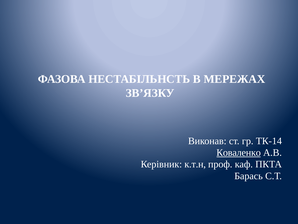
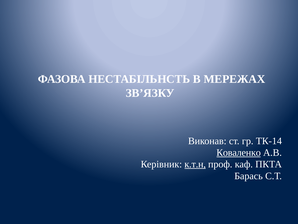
к.т.н underline: none -> present
